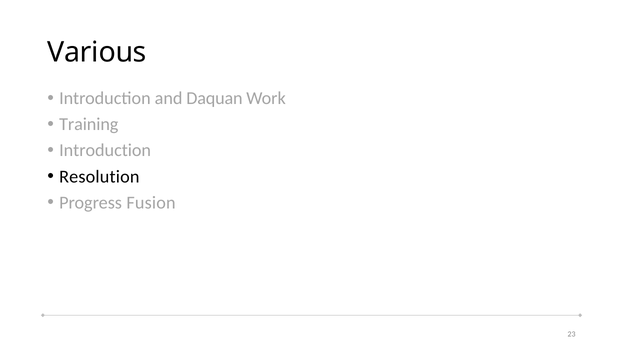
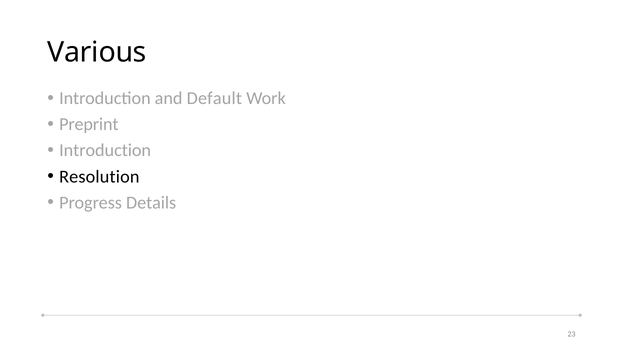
Daquan: Daquan -> Default
Training: Training -> Preprint
Fusion: Fusion -> Details
